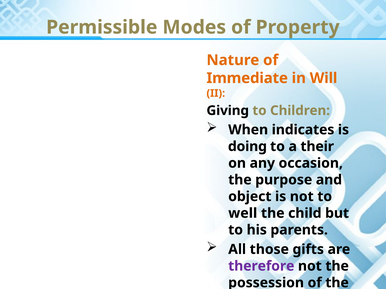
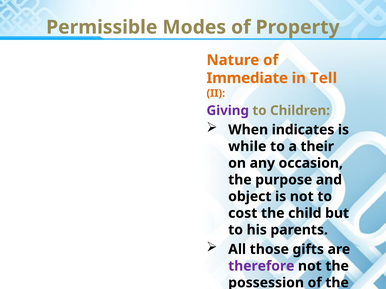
Will: Will -> Tell
Giving colour: black -> purple
doing: doing -> while
well: well -> cost
